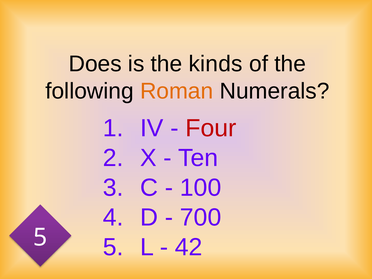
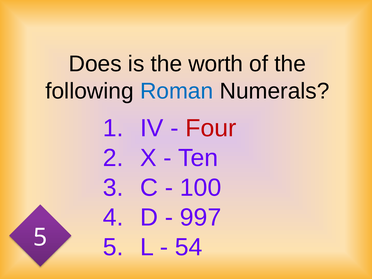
kinds: kinds -> worth
Roman colour: orange -> blue
700: 700 -> 997
42: 42 -> 54
